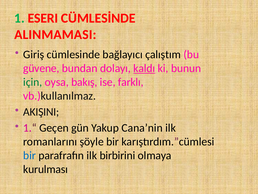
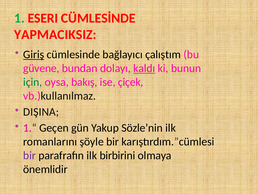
ALINMAMASI: ALINMAMASI -> YAPMACIKSIZ
Giriş underline: none -> present
farklı: farklı -> çiçek
AKIŞINI: AKIŞINI -> DIŞINA
Cana’nin: Cana’nin -> Sözle’nin
bir at (29, 155) colour: blue -> purple
kurulması: kurulması -> önemlidir
